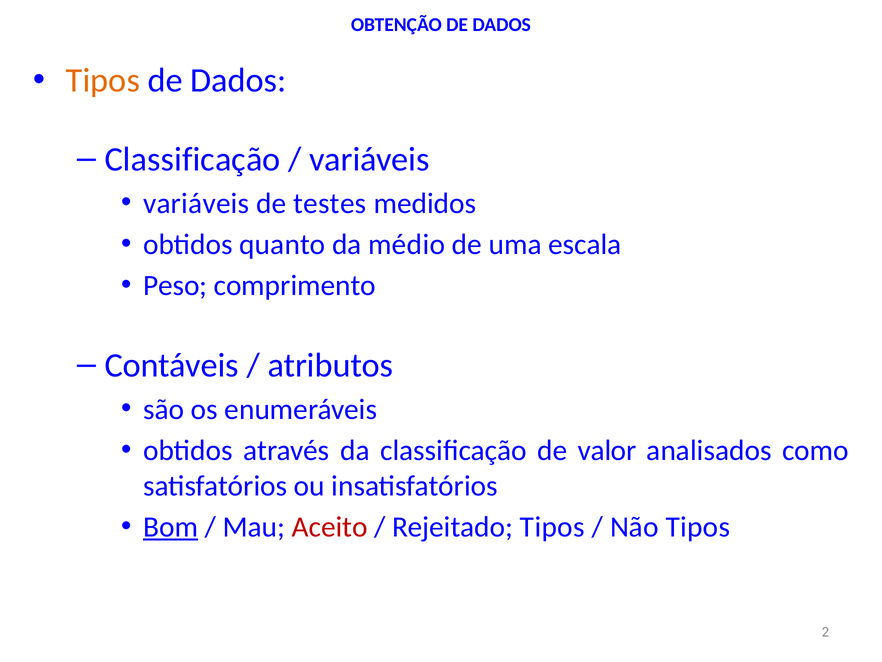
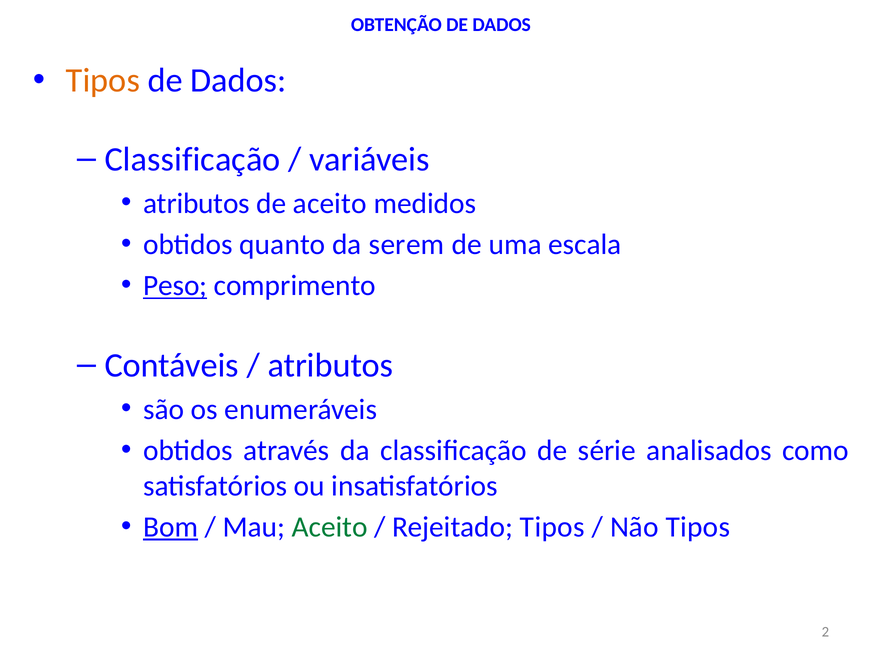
variáveis at (196, 203): variáveis -> atributos
de testes: testes -> aceito
médio: médio -> serem
Peso underline: none -> present
valor: valor -> série
Aceito at (330, 527) colour: red -> green
